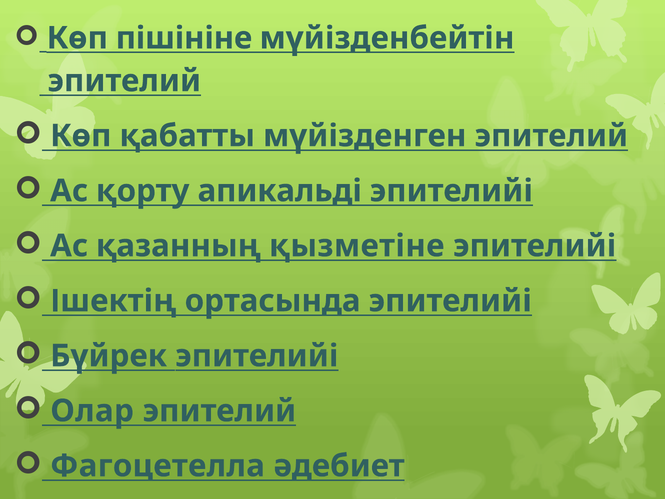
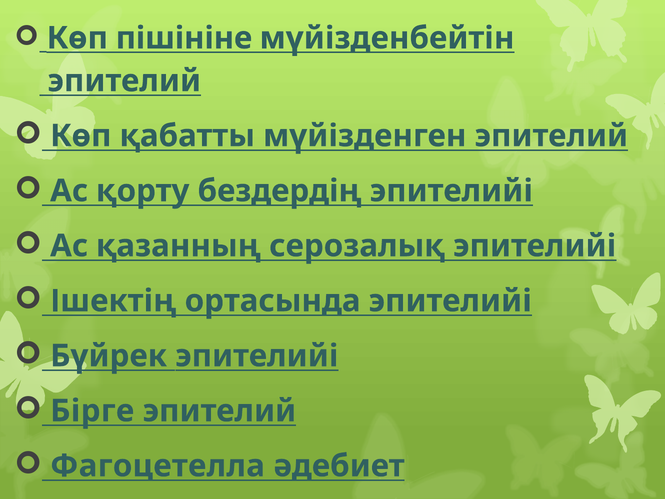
апикальді: апикальді -> бездердің
қызметіне: қызметіне -> серозалық
Олар: Олар -> Бірге
